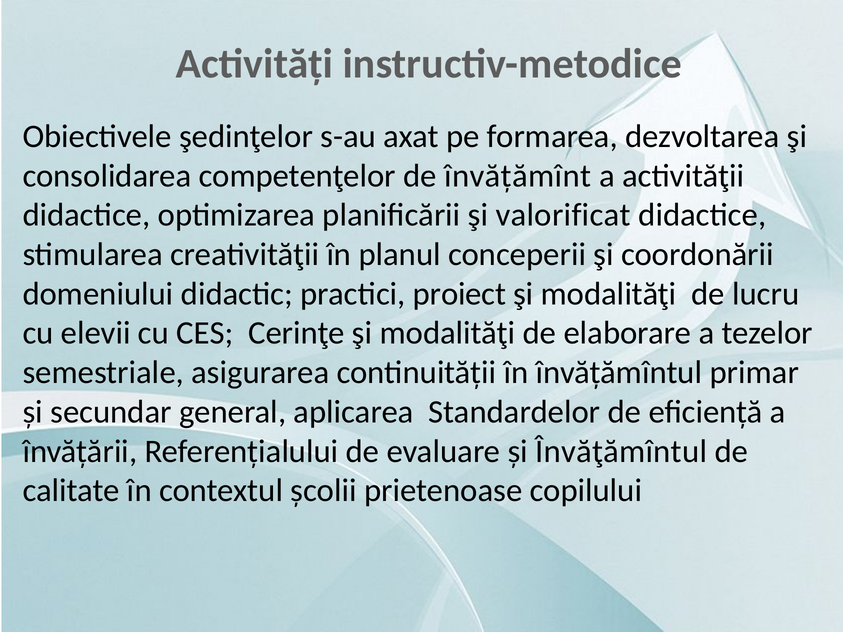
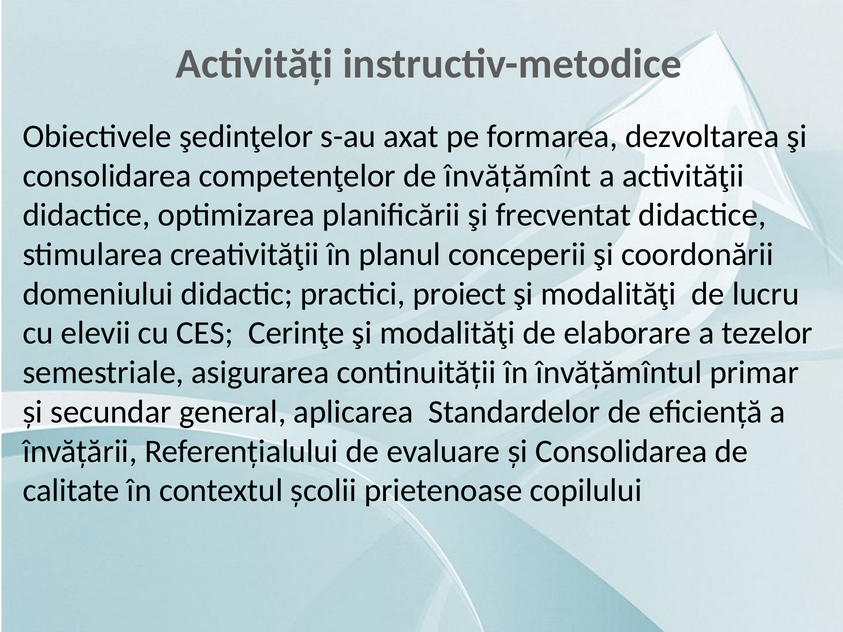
valorificat: valorificat -> frecventat
și Învăţămîntul: Învăţămîntul -> Consolidarea
